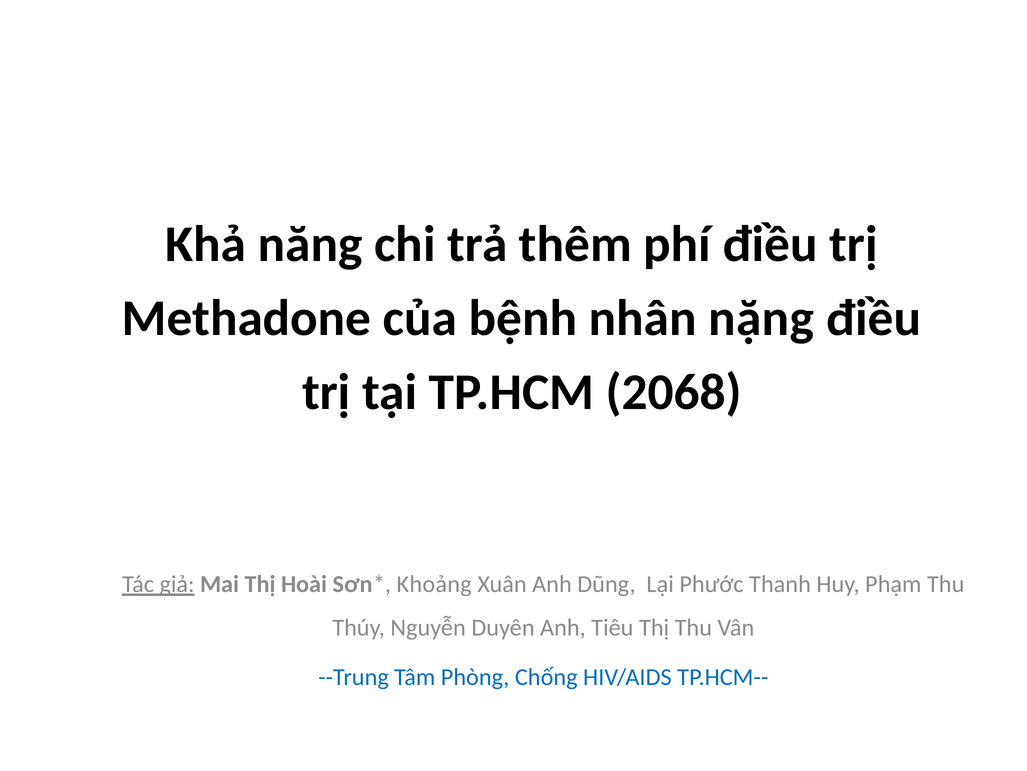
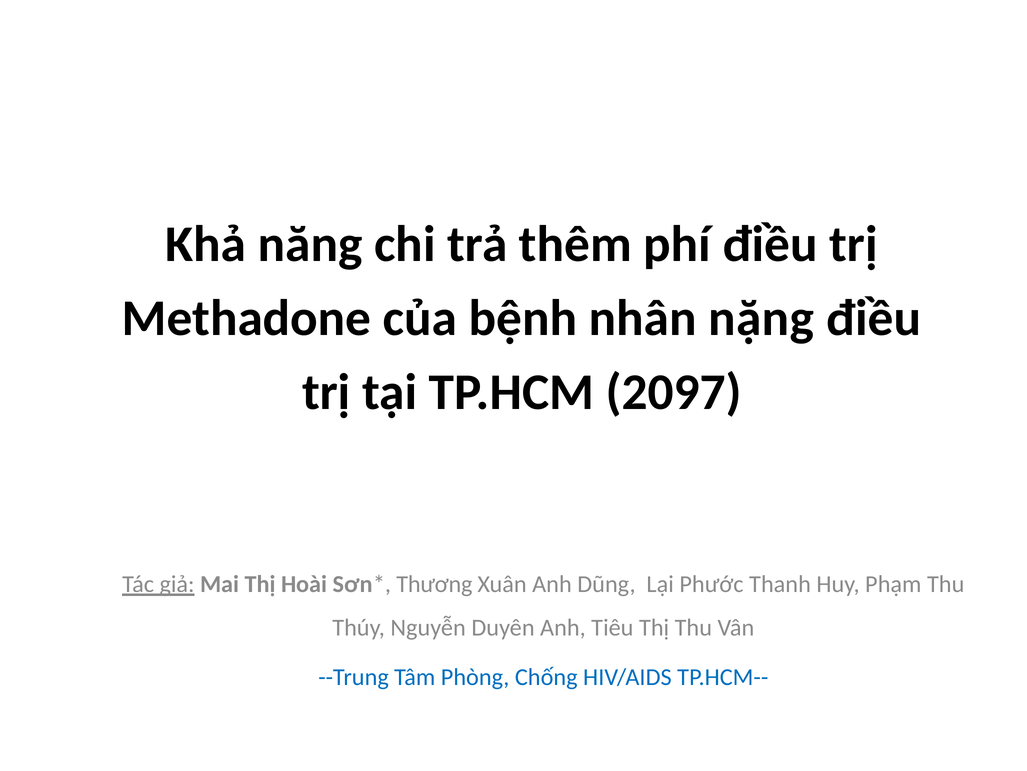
2068: 2068 -> 2097
Khoảng: Khoảng -> Thương
